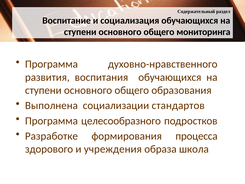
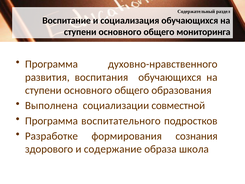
стандартов: стандартов -> совместной
целесообразного: целесообразного -> воспитательного
процесса: процесса -> сознания
учреждения: учреждения -> содержание
